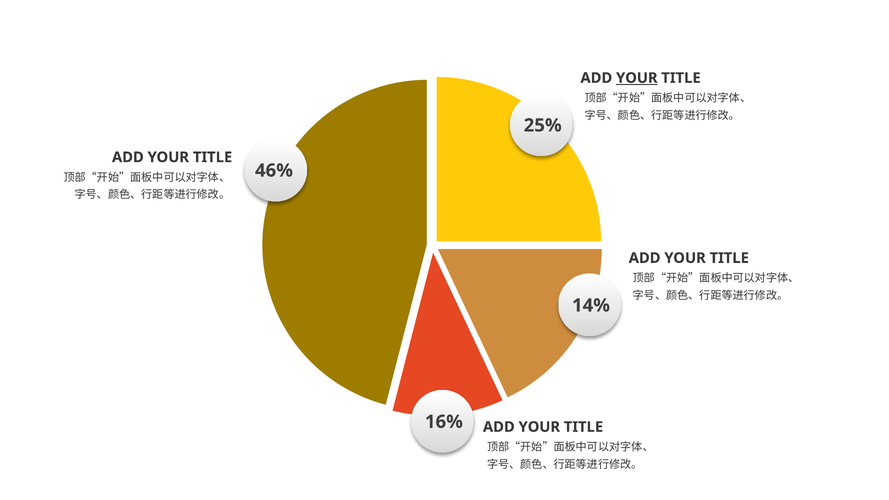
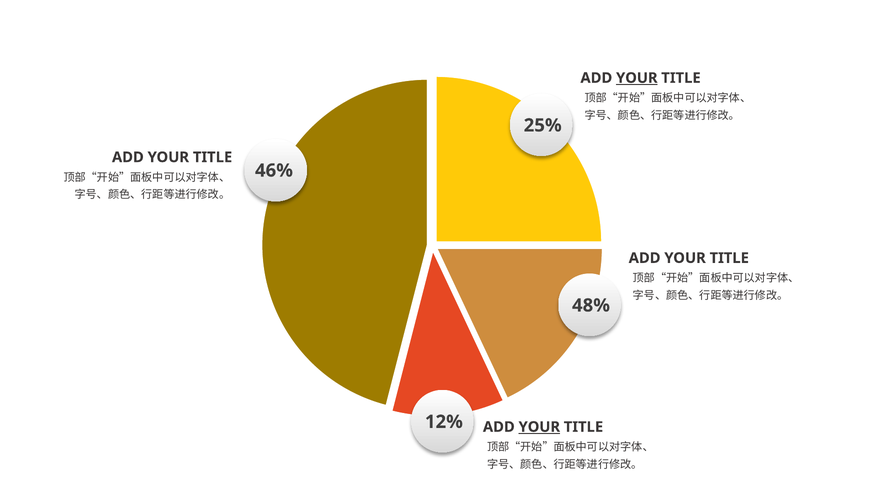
14%: 14% -> 48%
16%: 16% -> 12%
YOUR at (539, 427) underline: none -> present
